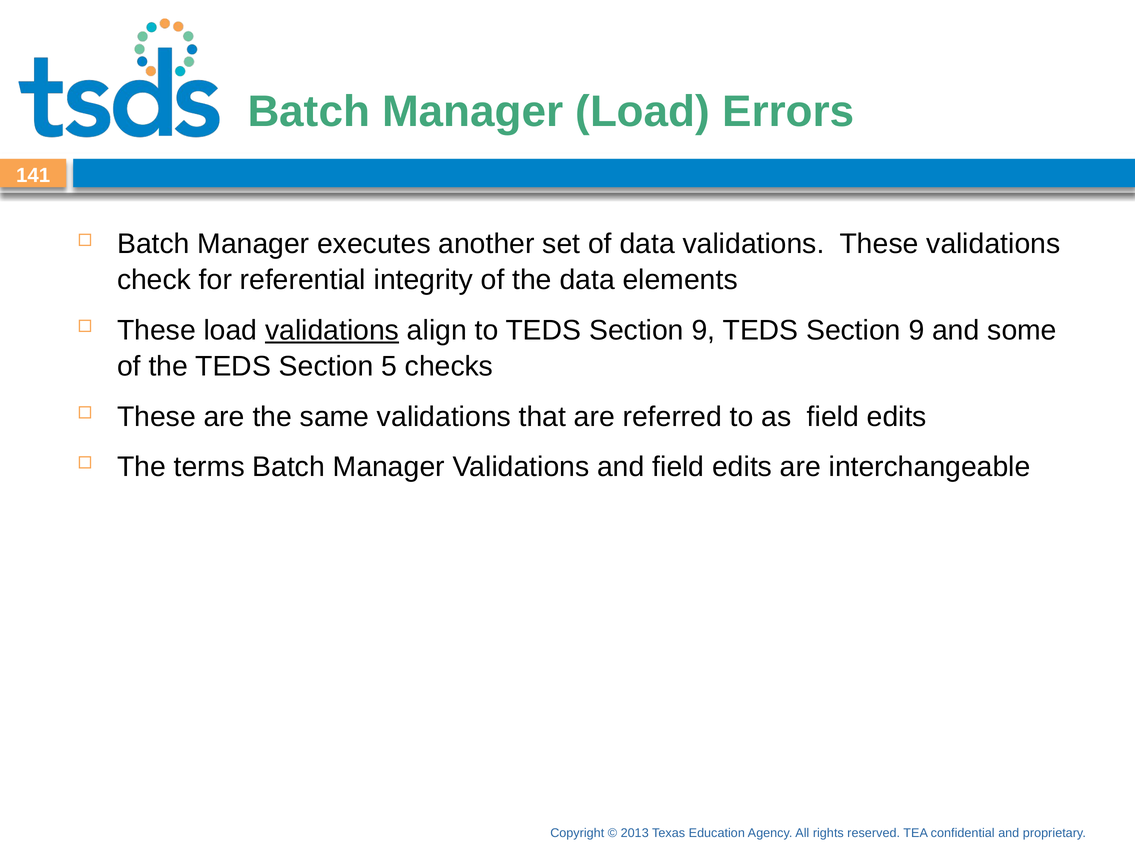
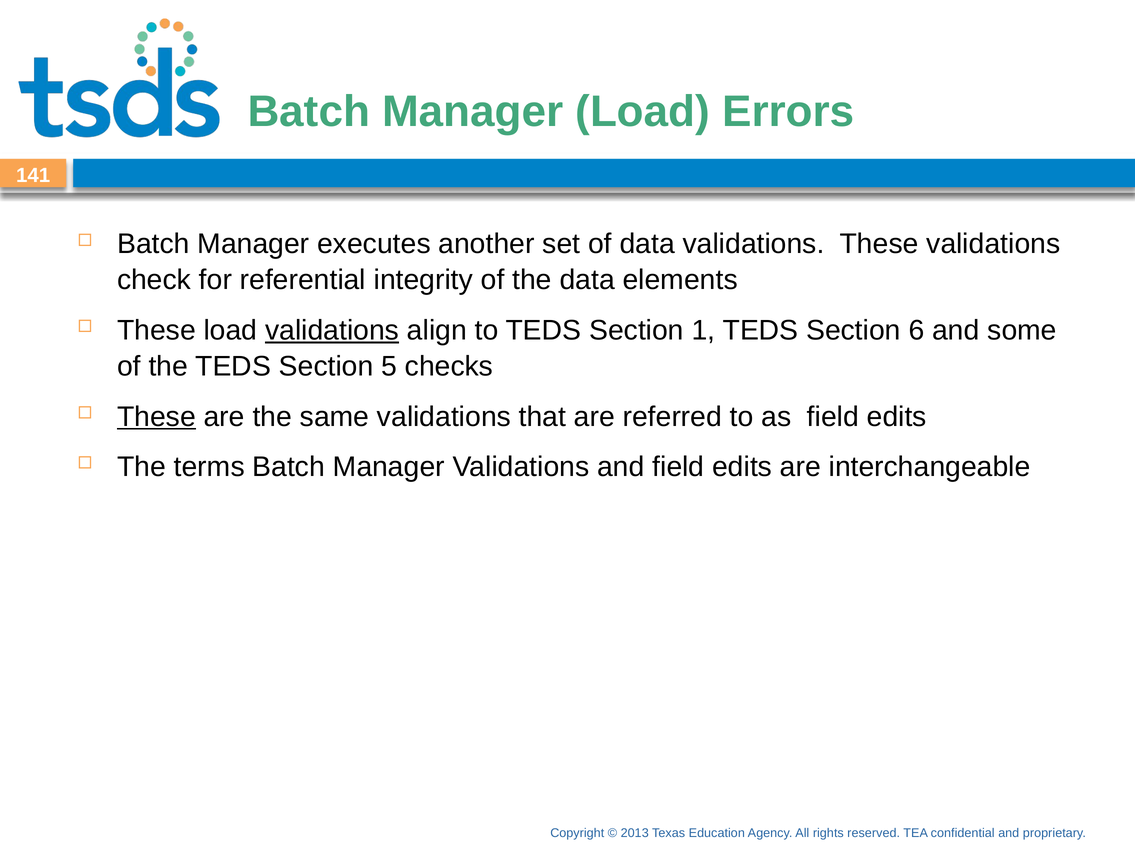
to TEDS Section 9: 9 -> 1
9 at (916, 330): 9 -> 6
These at (156, 417) underline: none -> present
